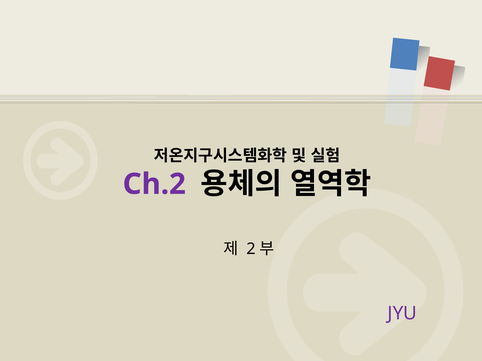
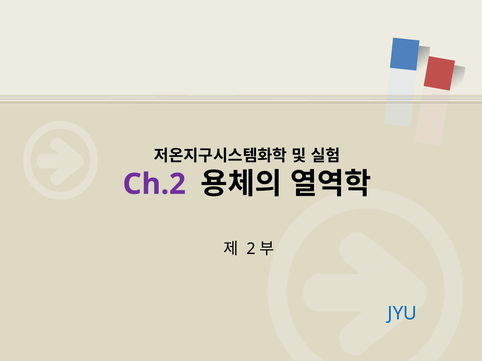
JYU colour: purple -> blue
